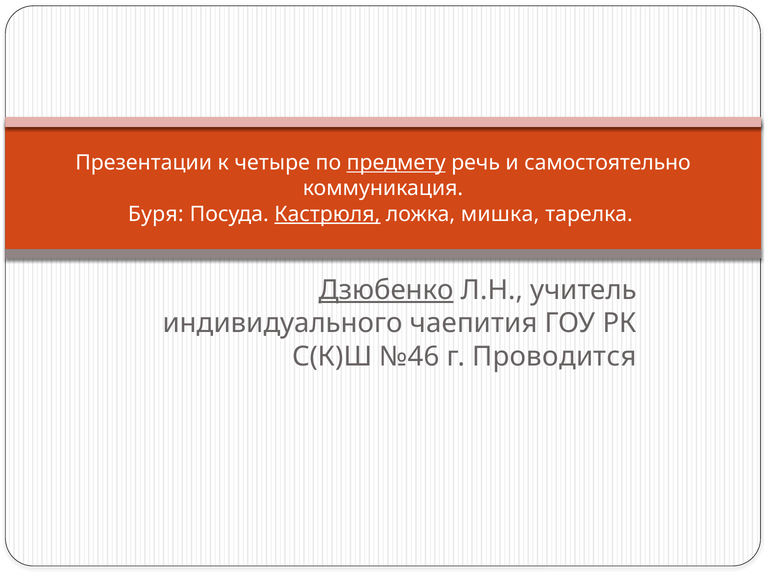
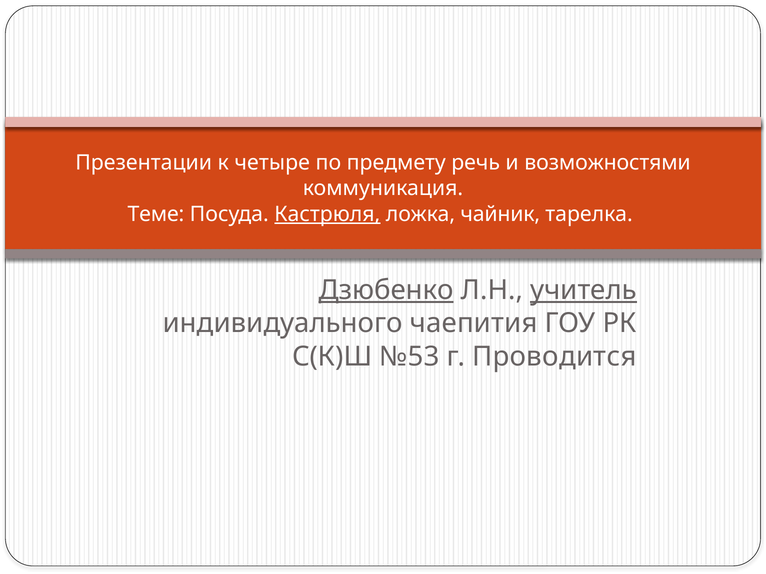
предмету underline: present -> none
самостоятельно: самостоятельно -> возможностями
Буря: Буря -> Теме
мишка: мишка -> чайник
учитель underline: none -> present
№46: №46 -> №53
